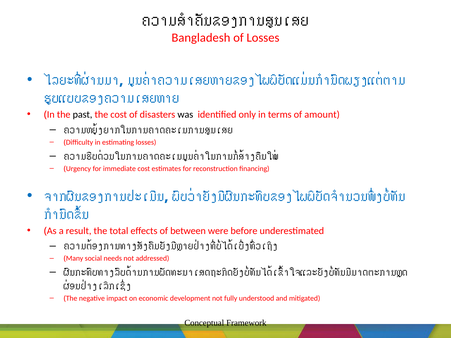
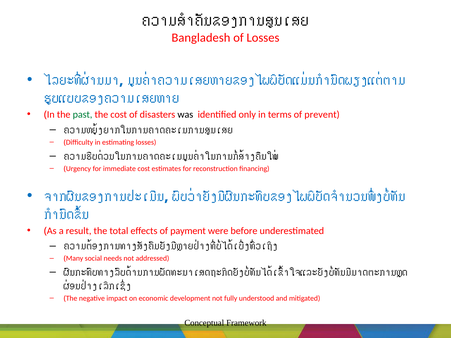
past colour: black -> green
amount: amount -> prevent
between: between -> payment
